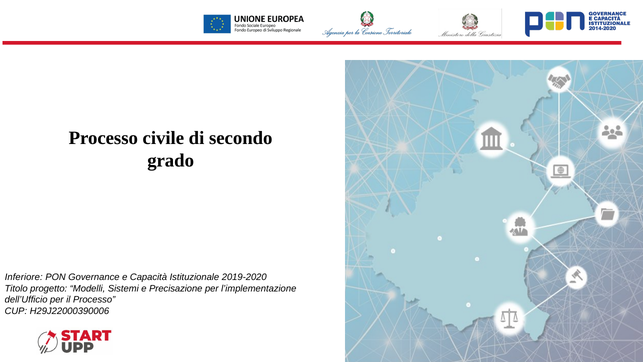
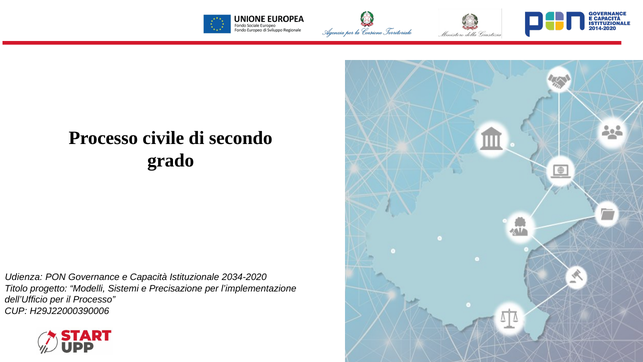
Inferiore: Inferiore -> Udienza
2019-2020: 2019-2020 -> 2034-2020
